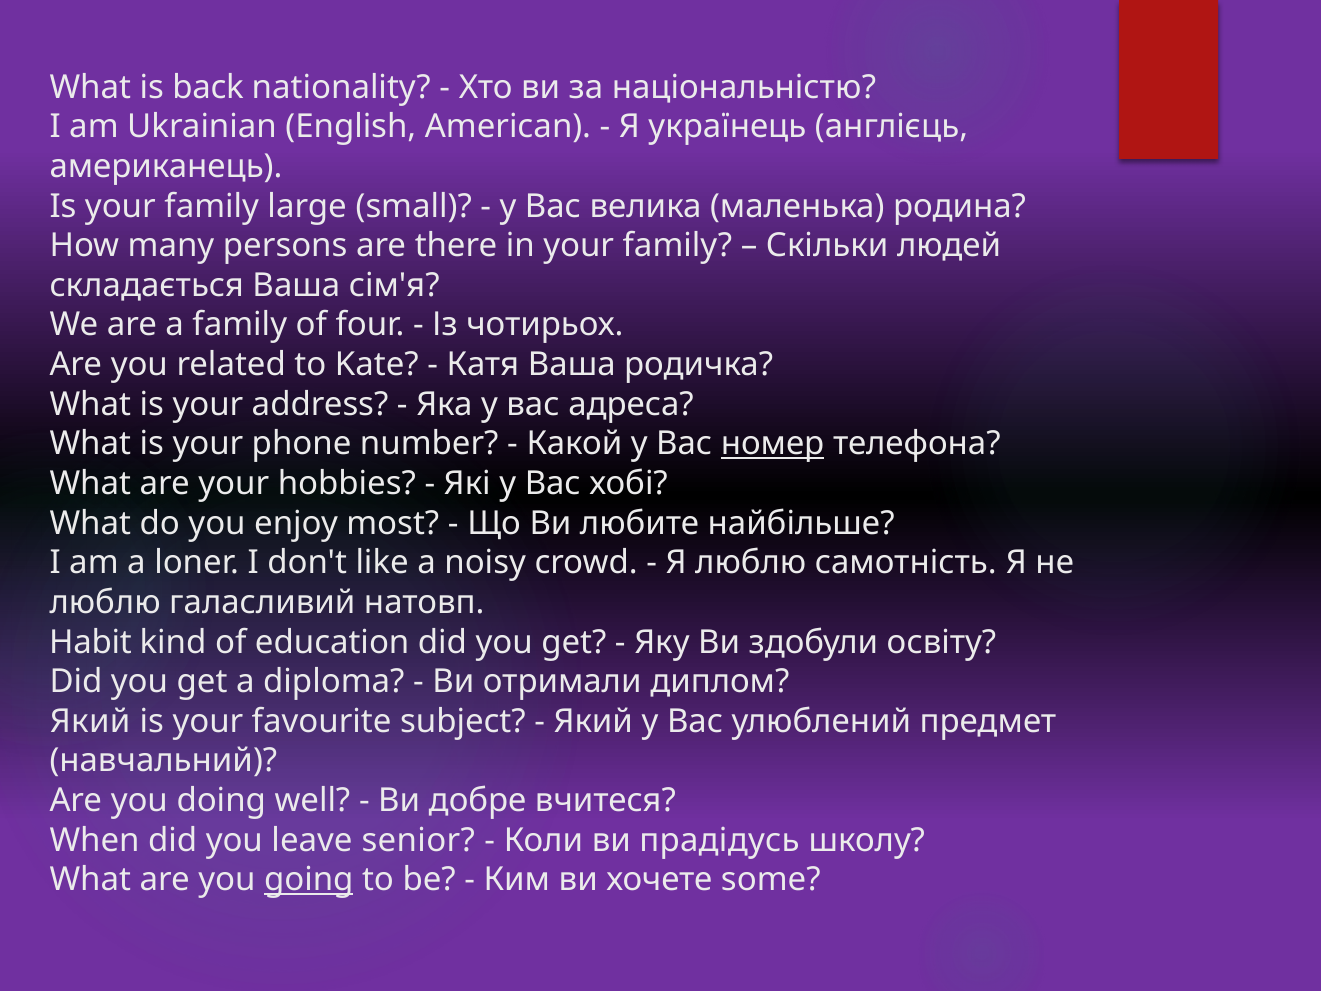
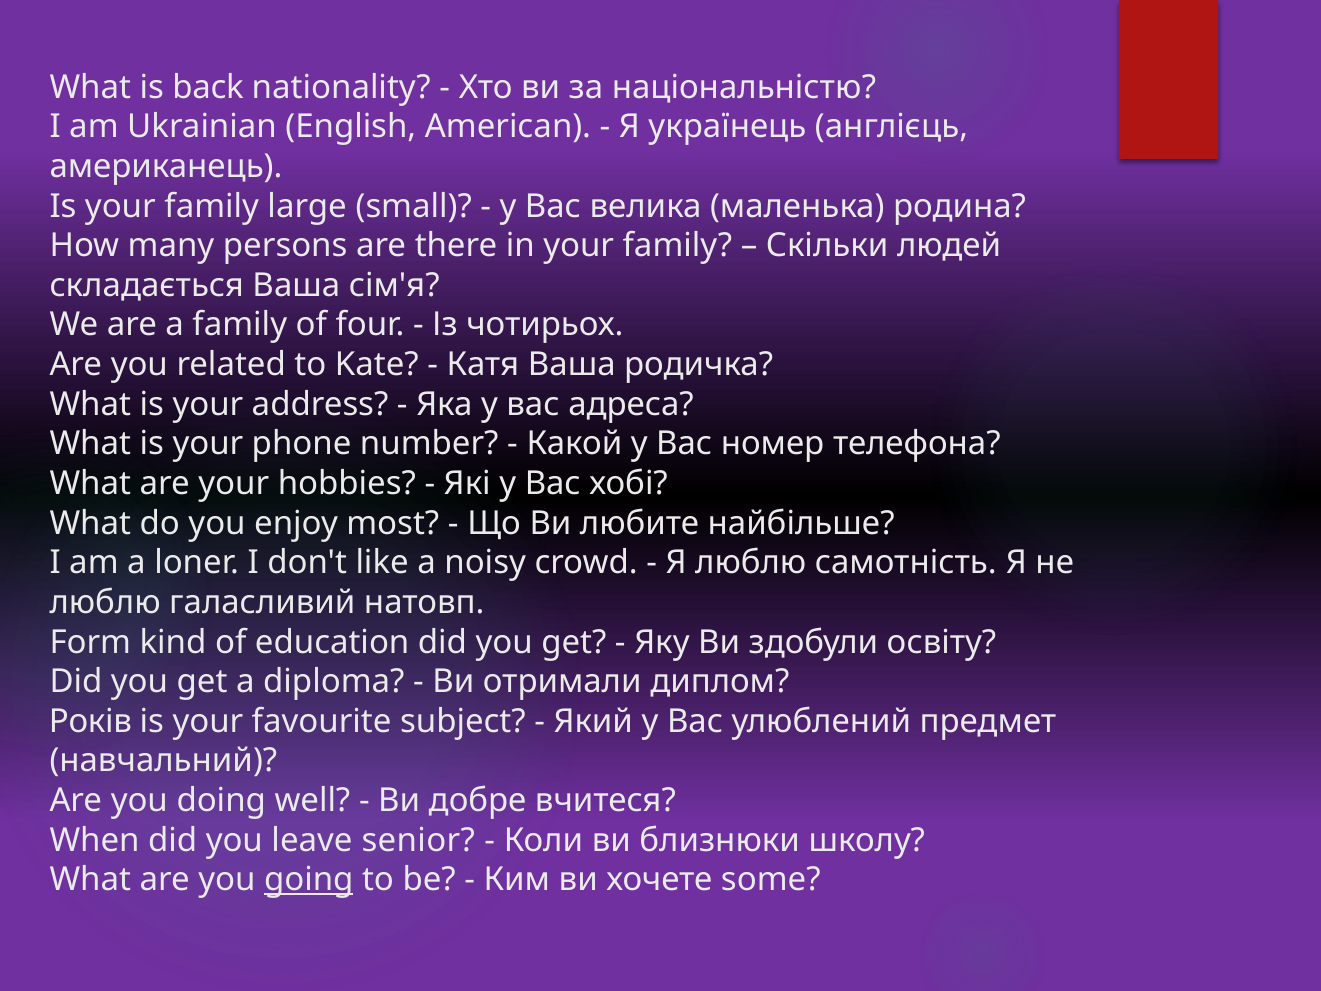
номер underline: present -> none
Habit: Habit -> Form
Який at (90, 721): Який -> Років
прадідусь: прадідусь -> близнюки
